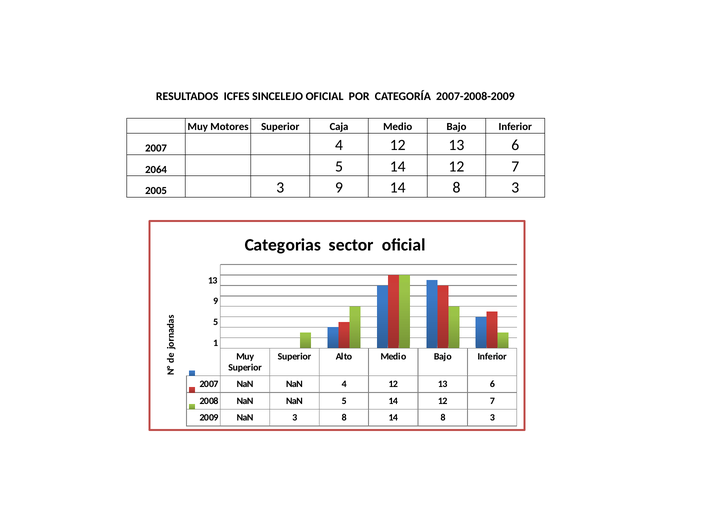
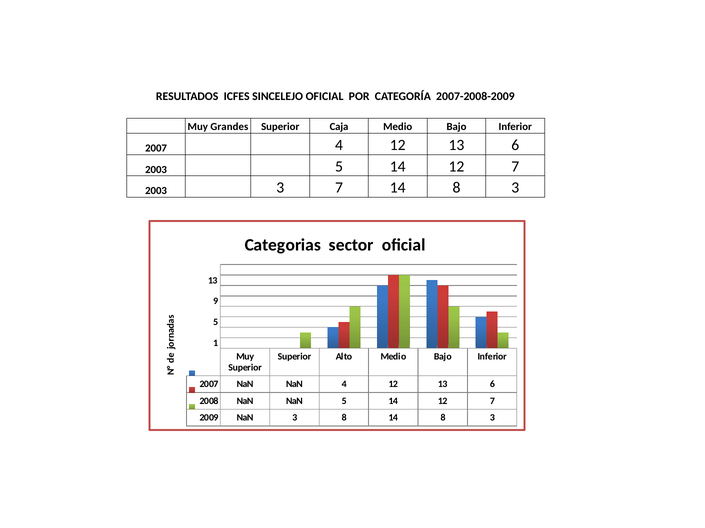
Motores: Motores -> Grandes
2064 at (156, 170): 2064 -> 2003
2005 at (156, 191): 2005 -> 2003
3 9: 9 -> 7
